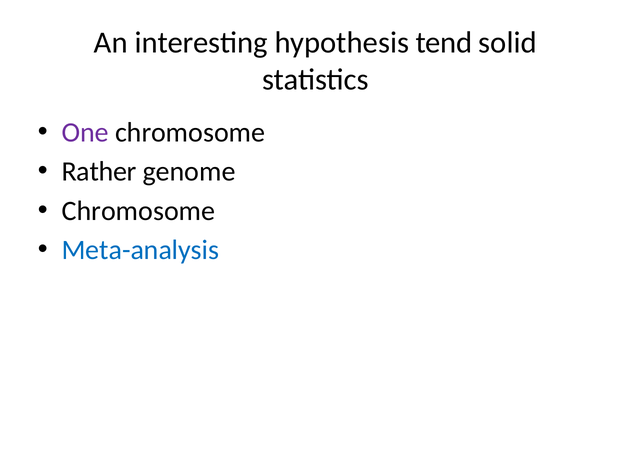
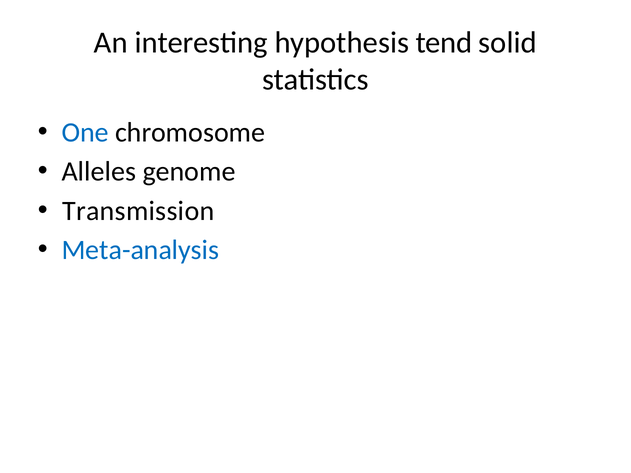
One colour: purple -> blue
Rather: Rather -> Alleles
Chromosome at (138, 211): Chromosome -> Transmission
